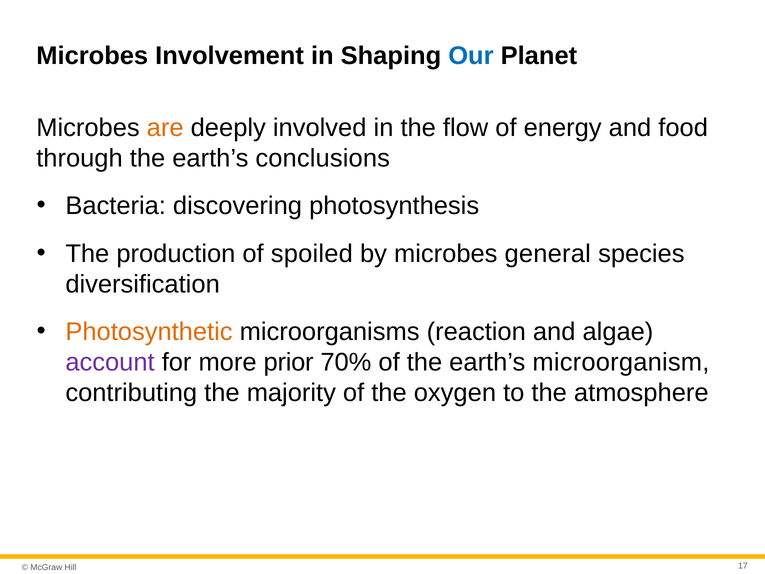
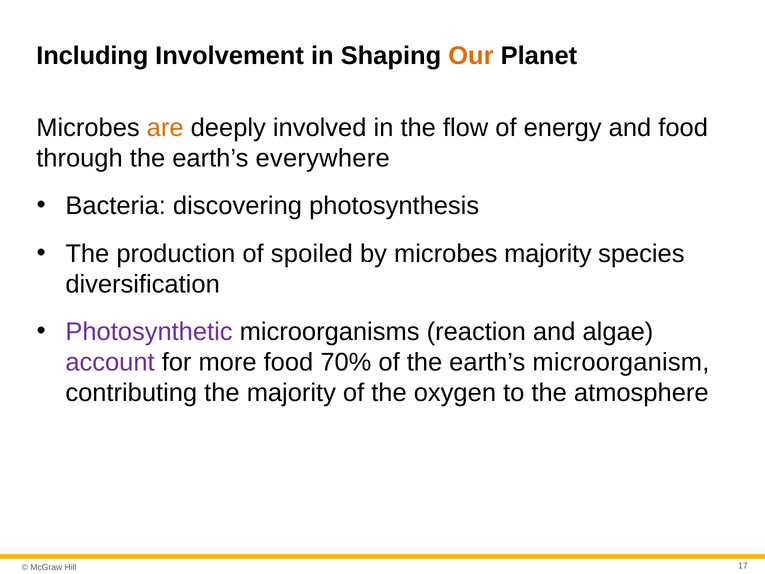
Microbes at (92, 56): Microbes -> Including
Our colour: blue -> orange
conclusions: conclusions -> everywhere
microbes general: general -> majority
Photosynthetic colour: orange -> purple
more prior: prior -> food
